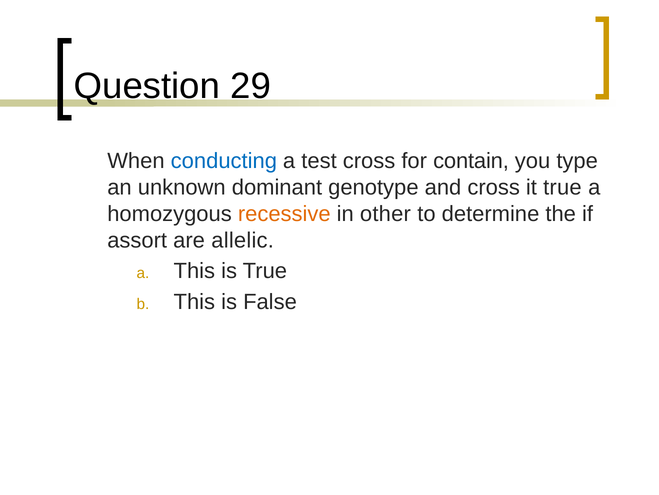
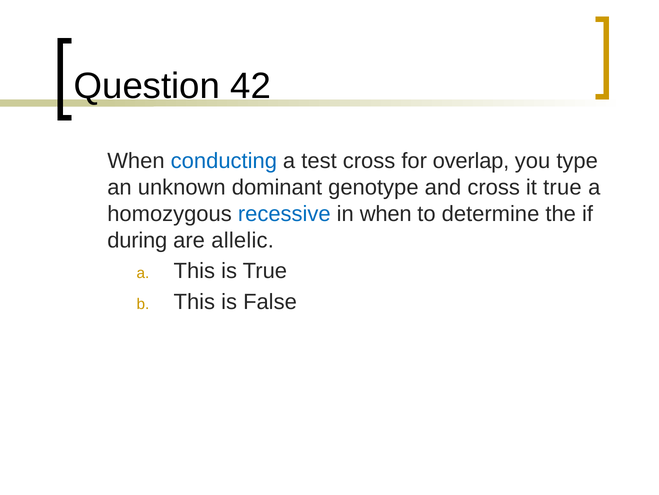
29: 29 -> 42
contain: contain -> overlap
recessive colour: orange -> blue
in other: other -> when
assort: assort -> during
